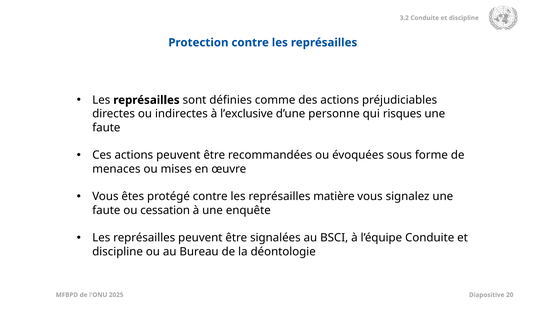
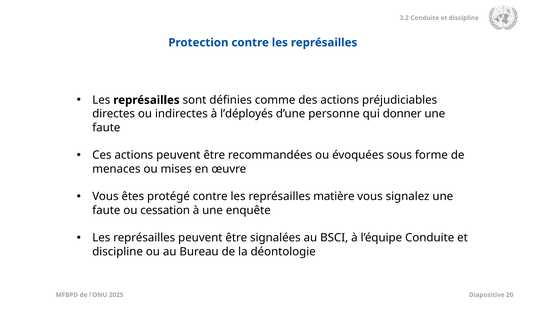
l’exclusive: l’exclusive -> l’déployés
risques: risques -> donner
